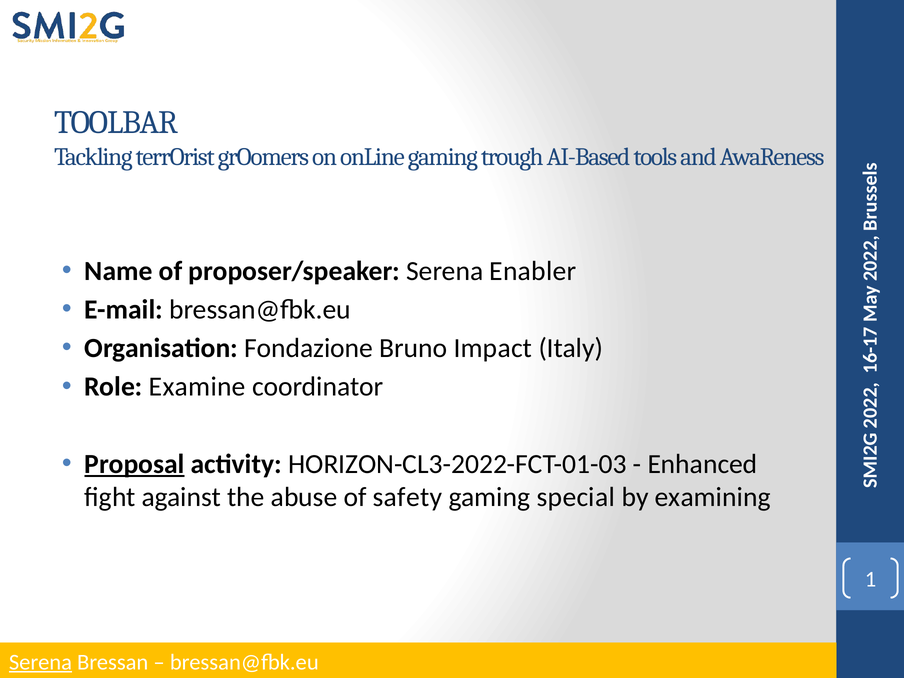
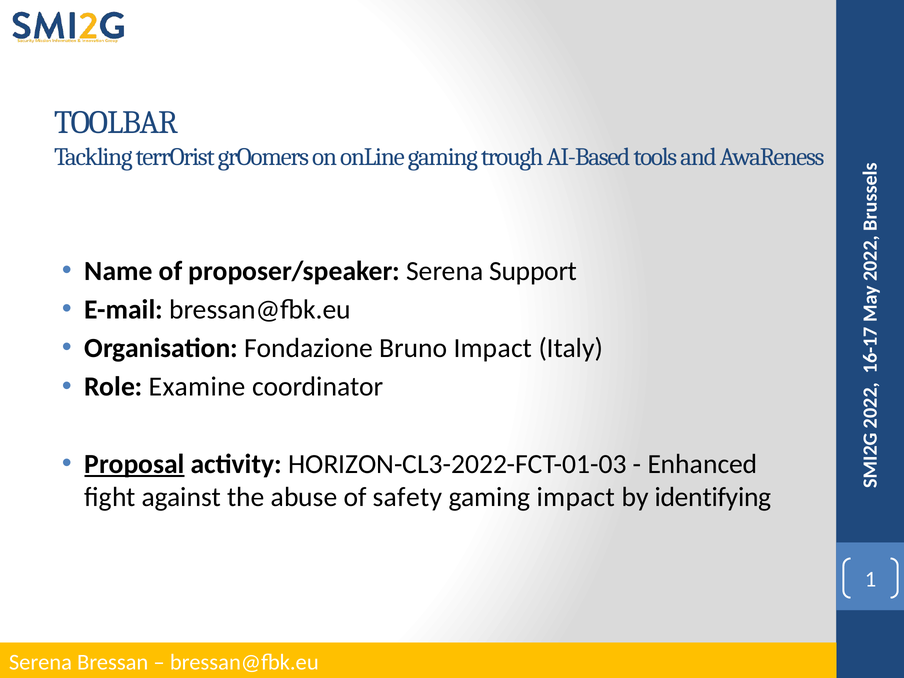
Enabler: Enabler -> Support
gaming special: special -> impact
examining: examining -> identifying
Serena at (40, 662) underline: present -> none
